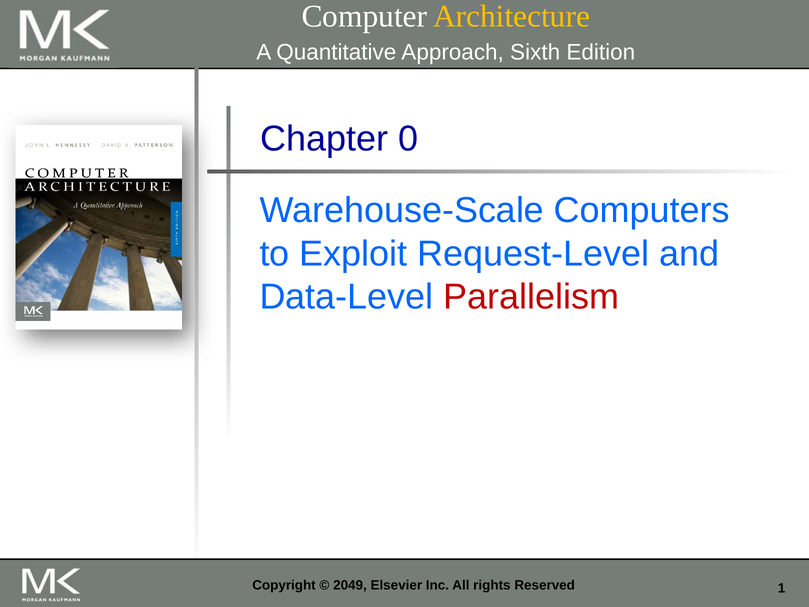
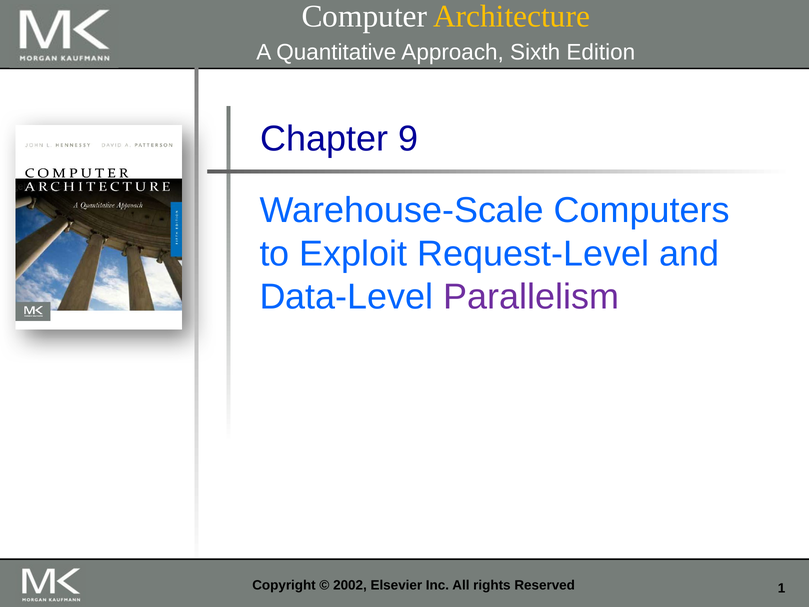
0: 0 -> 9
Parallelism colour: red -> purple
2049: 2049 -> 2002
